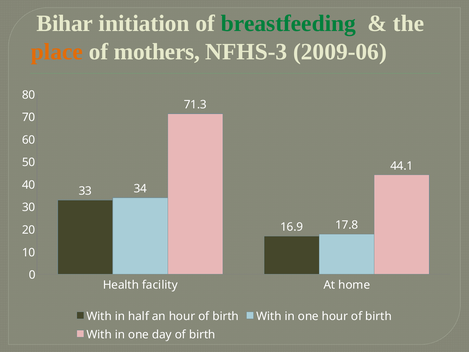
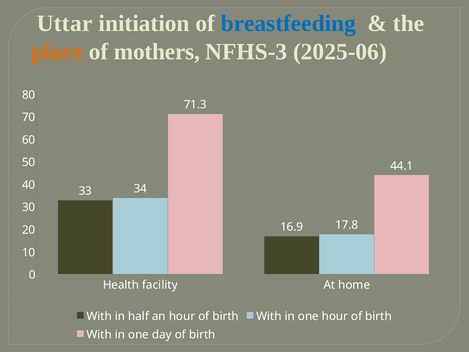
Bihar: Bihar -> Uttar
breastfeeding colour: green -> blue
2009-06: 2009-06 -> 2025-06
